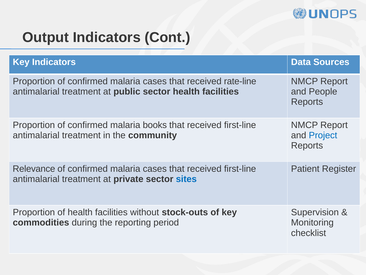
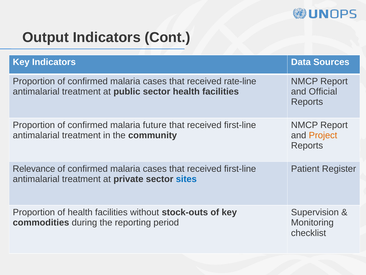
People: People -> Official
books: books -> future
Project colour: blue -> orange
